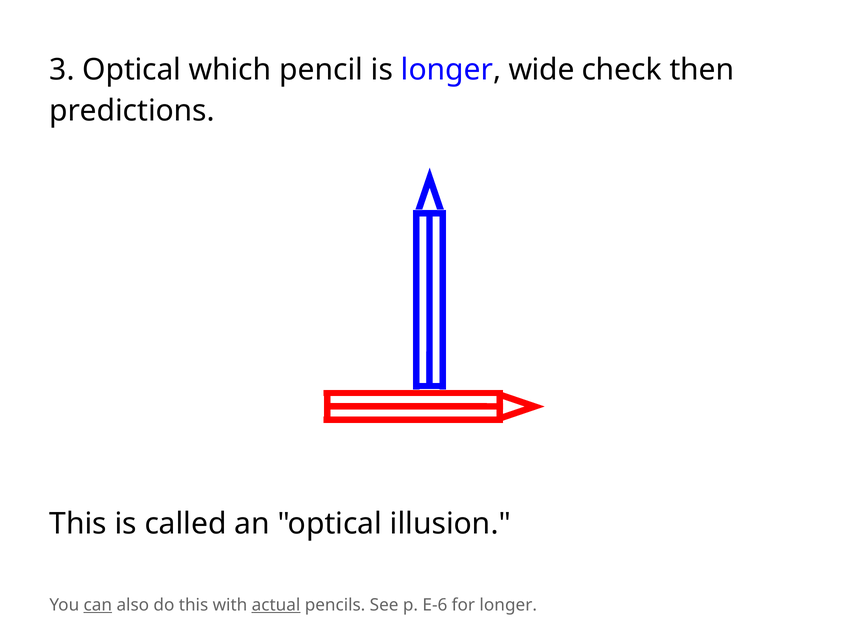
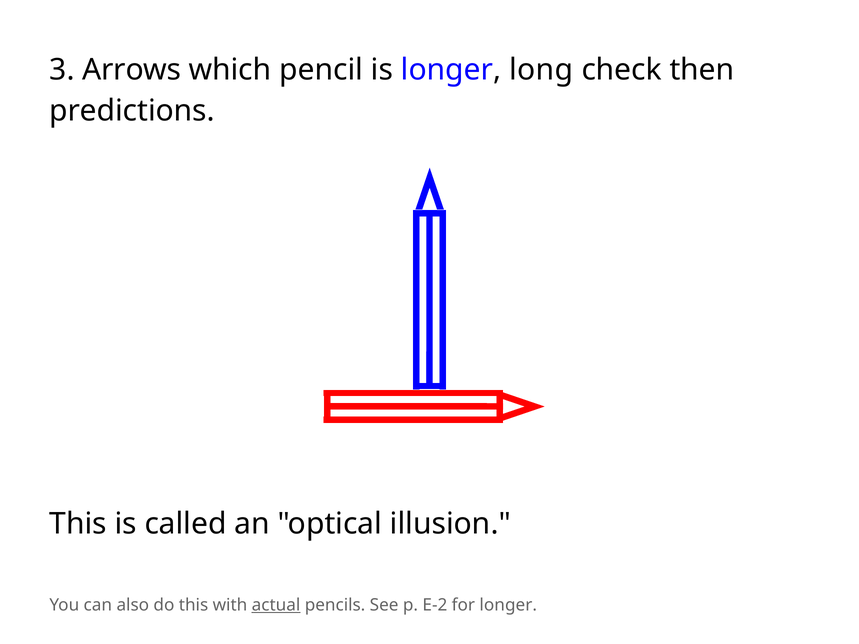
3 Optical: Optical -> Arrows
wide: wide -> long
can underline: present -> none
E-6: E-6 -> E-2
